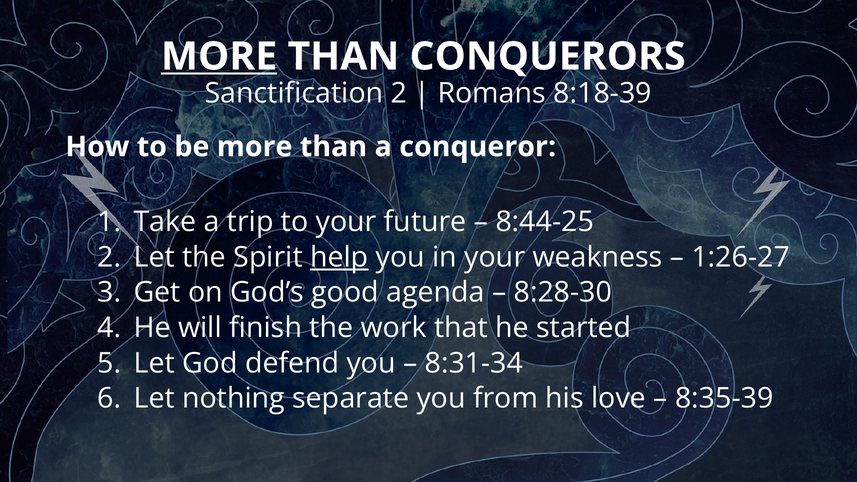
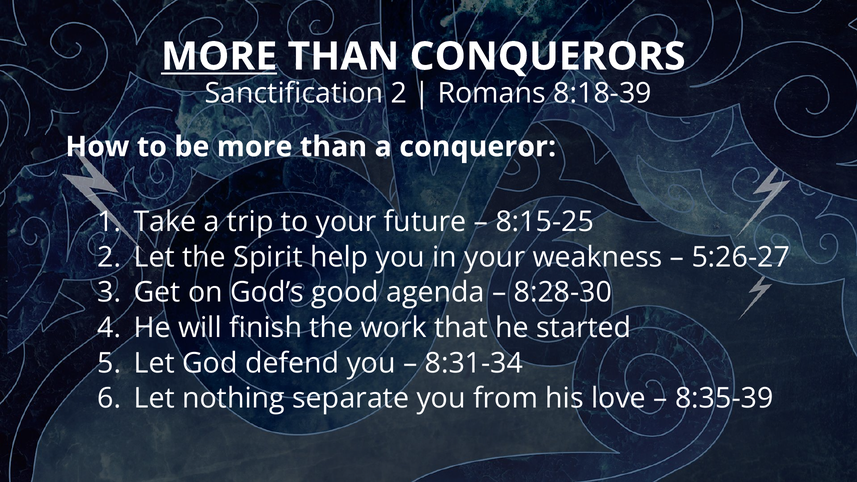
8:44-25: 8:44-25 -> 8:15-25
help underline: present -> none
1:26-27: 1:26-27 -> 5:26-27
